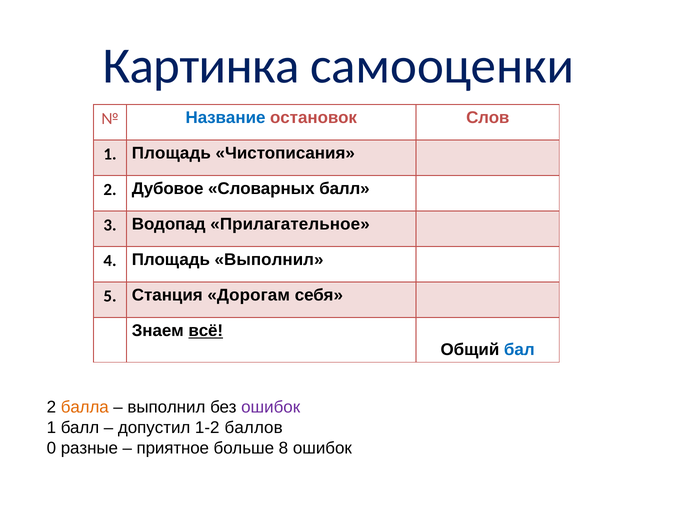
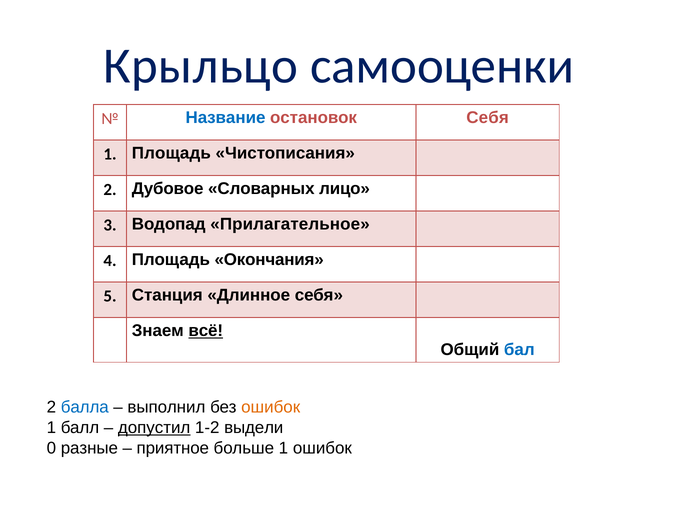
Картинка: Картинка -> Крыльцо
остановок Слов: Слов -> Себя
Словарных балл: балл -> лицо
Площадь Выполнил: Выполнил -> Окончания
Дорогам: Дорогам -> Длинное
балла colour: orange -> blue
ошибок at (271, 408) colour: purple -> orange
допустил underline: none -> present
баллов: баллов -> выдели
больше 8: 8 -> 1
